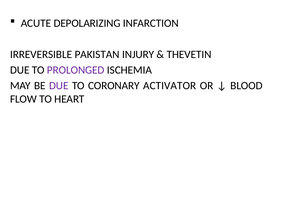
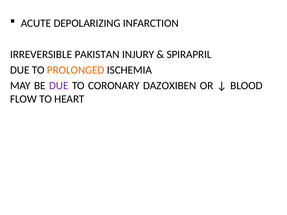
THEVETIN: THEVETIN -> SPIRAPRIL
PROLONGED colour: purple -> orange
ACTIVATOR: ACTIVATOR -> DAZOXIBEN
